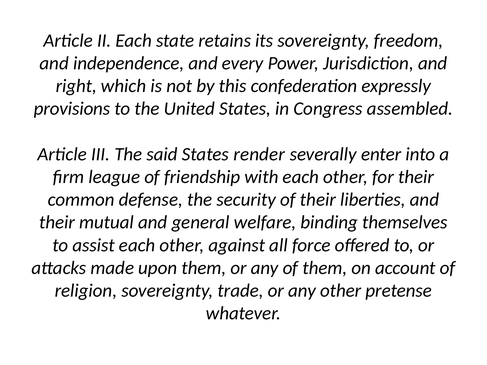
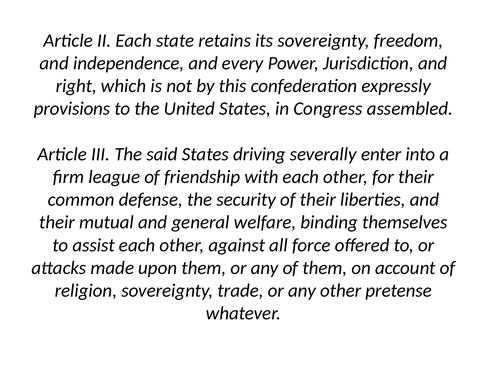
render: render -> driving
